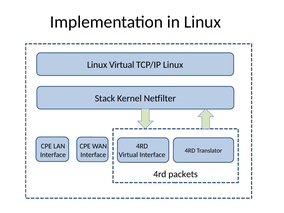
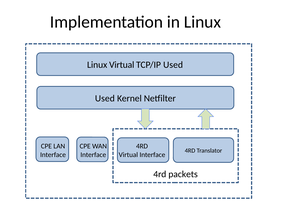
TCP/IP Linux: Linux -> Used
Stack at (105, 98): Stack -> Used
